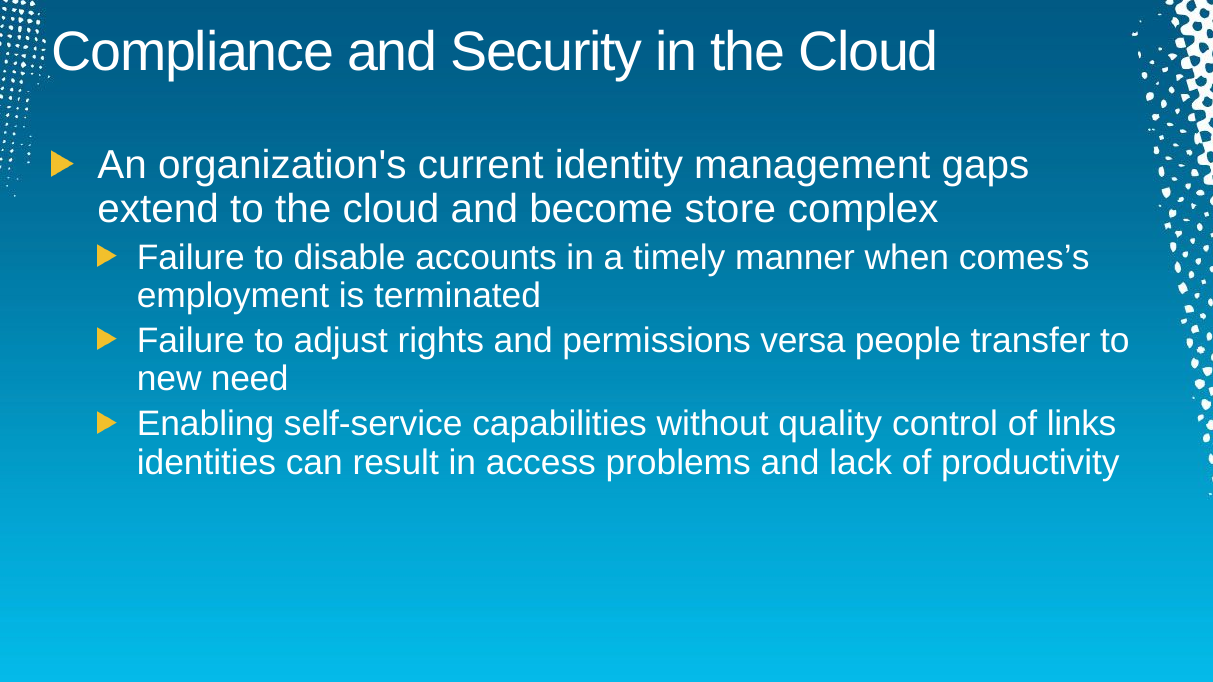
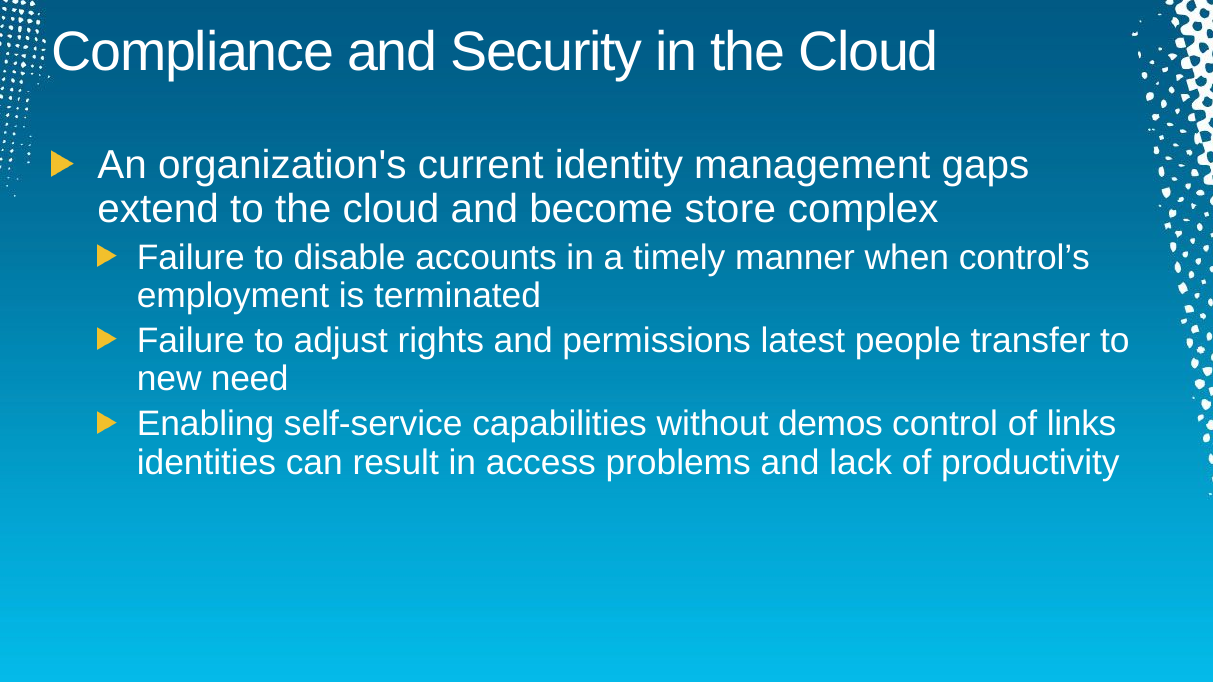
comes’s: comes’s -> control’s
versa: versa -> latest
quality: quality -> demos
